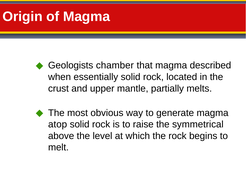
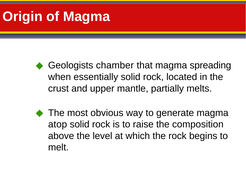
described: described -> spreading
symmetrical: symmetrical -> composition
